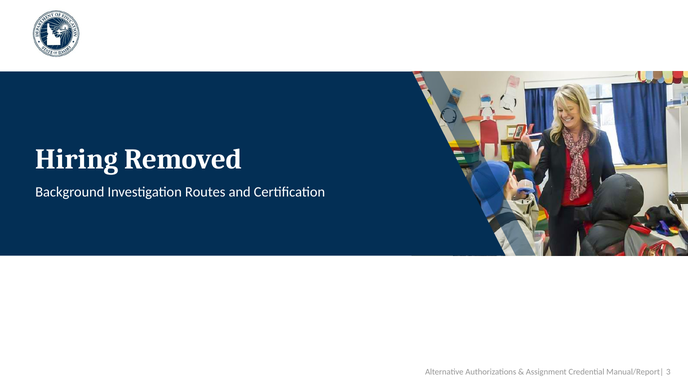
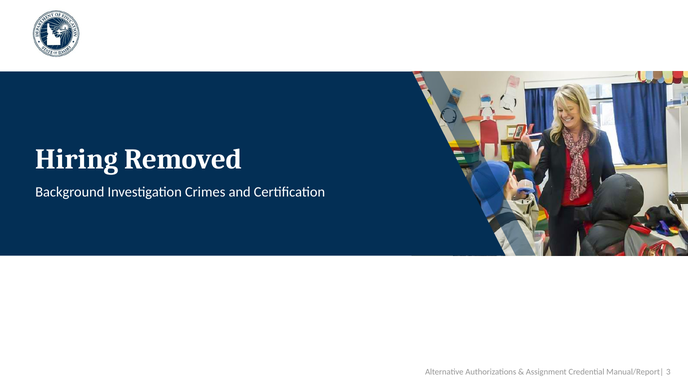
Routes: Routes -> Crimes
